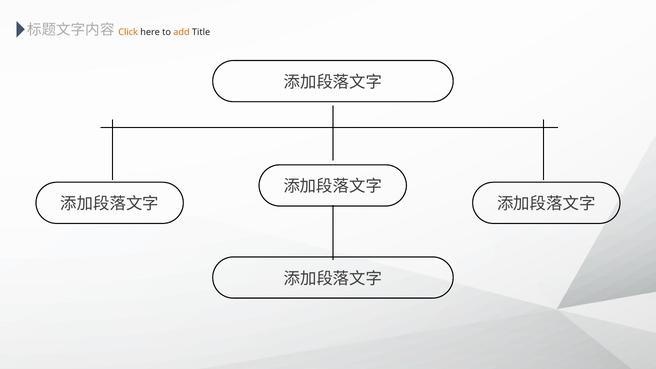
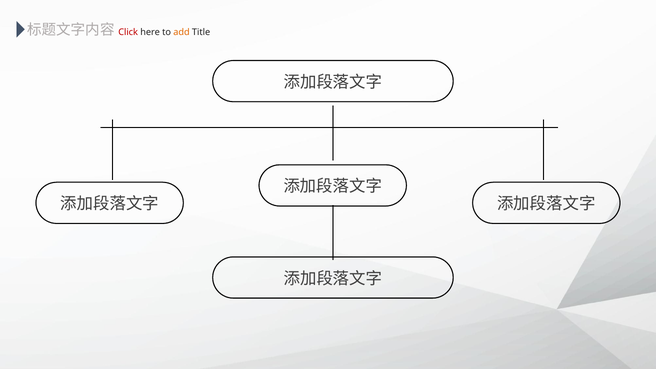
Click colour: orange -> red
